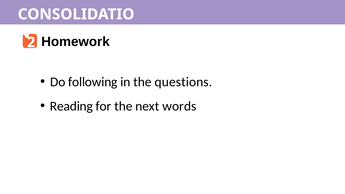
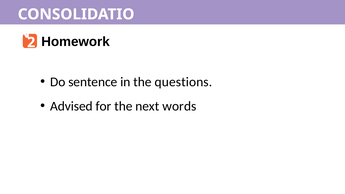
following: following -> sentence
Reading: Reading -> Advised
